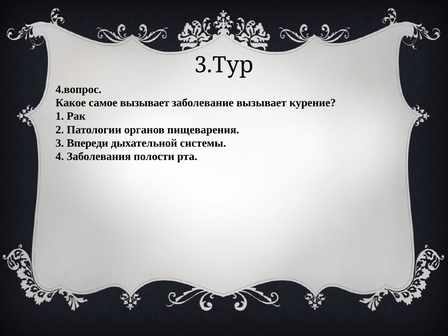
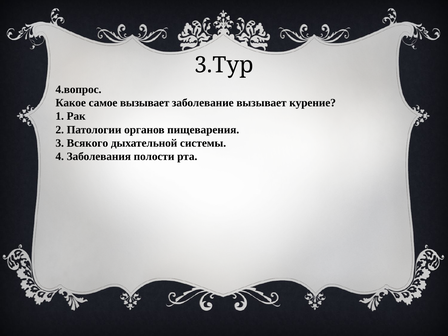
Впереди: Впереди -> Всякого
